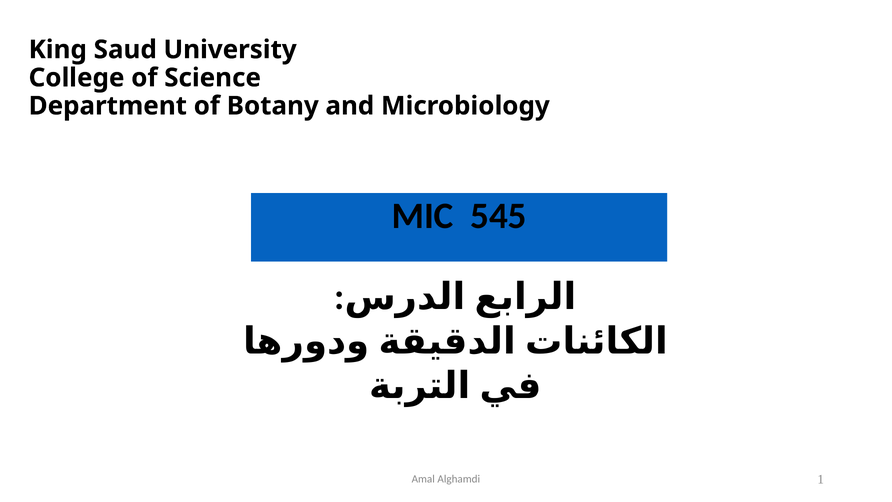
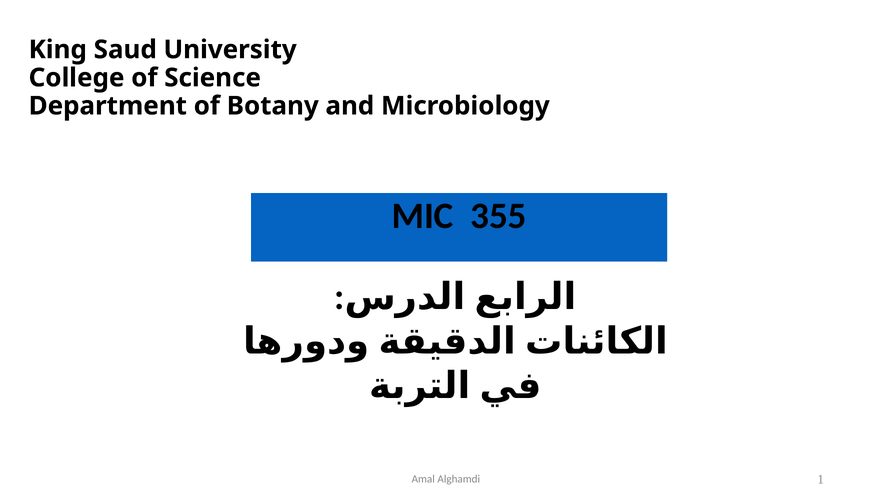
545: 545 -> 355
